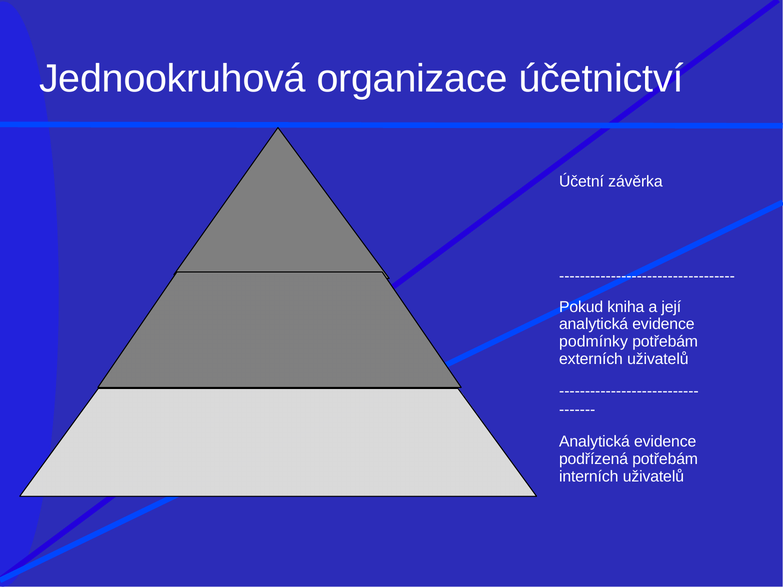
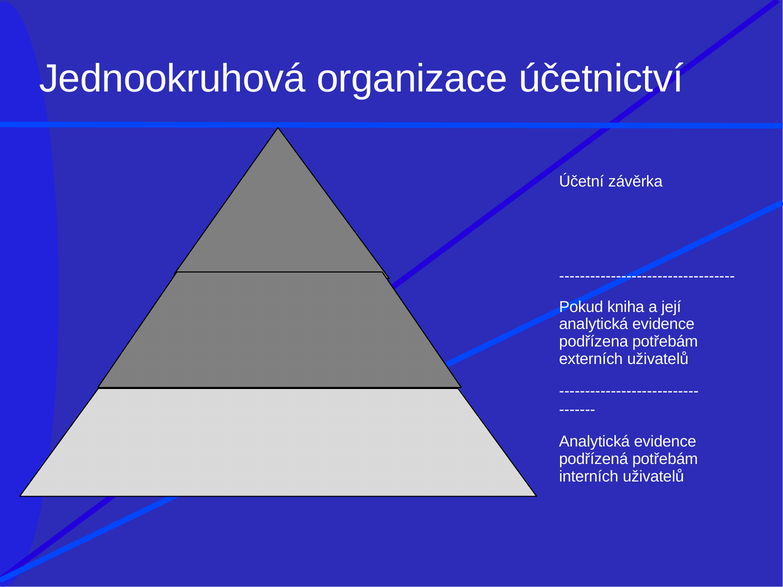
podmínky: podmínky -> podřízena
